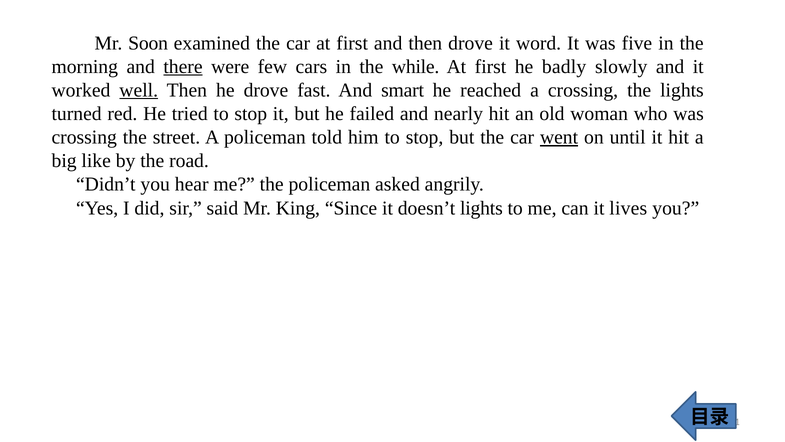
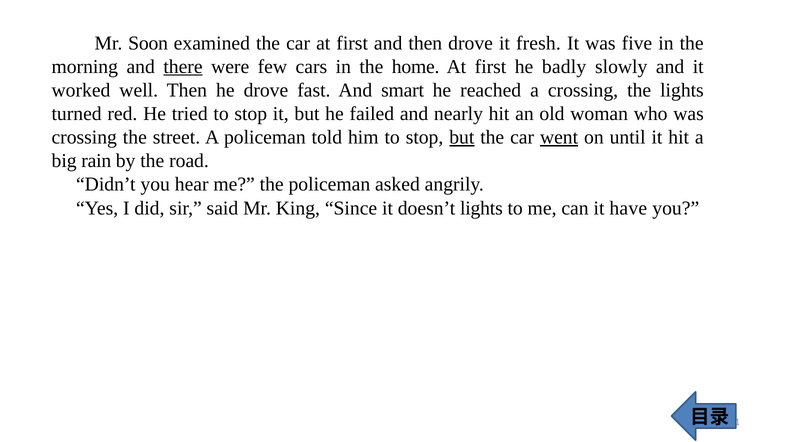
word: word -> fresh
while: while -> home
well underline: present -> none
but at (462, 137) underline: none -> present
like: like -> rain
lives: lives -> have
